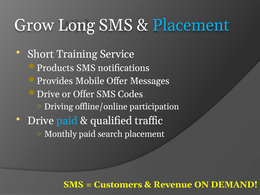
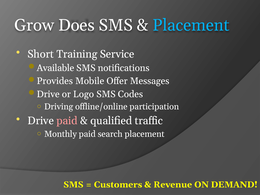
Long: Long -> Does
Products: Products -> Available
or Offer: Offer -> Logo
paid at (67, 121) colour: light blue -> pink
